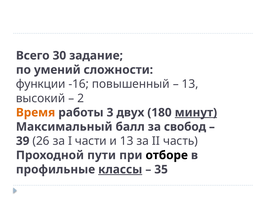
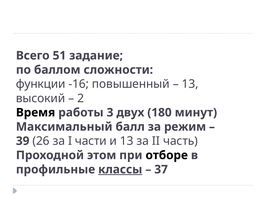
30: 30 -> 51
умений: умений -> баллом
Время colour: orange -> black
минут underline: present -> none
свобод: свобод -> режим
пути: пути -> этом
35: 35 -> 37
